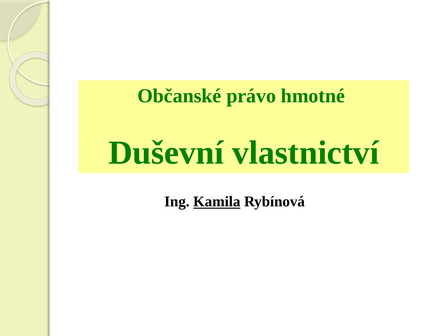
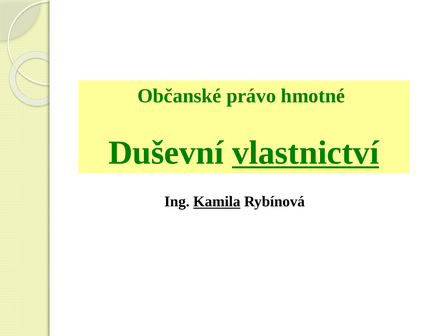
vlastnictví underline: none -> present
